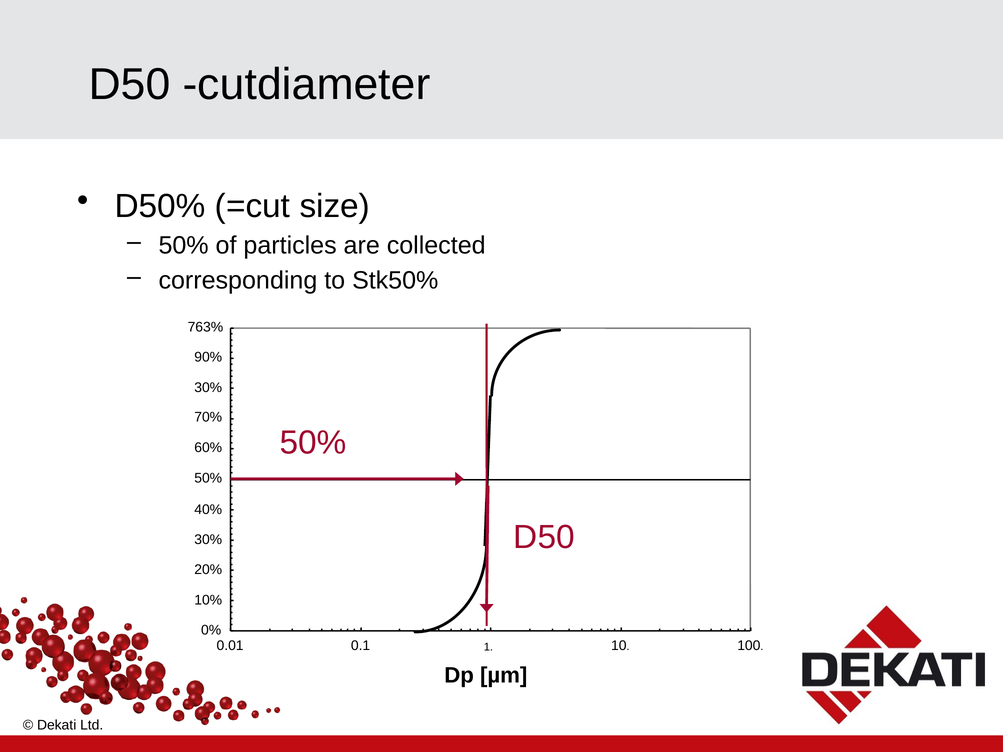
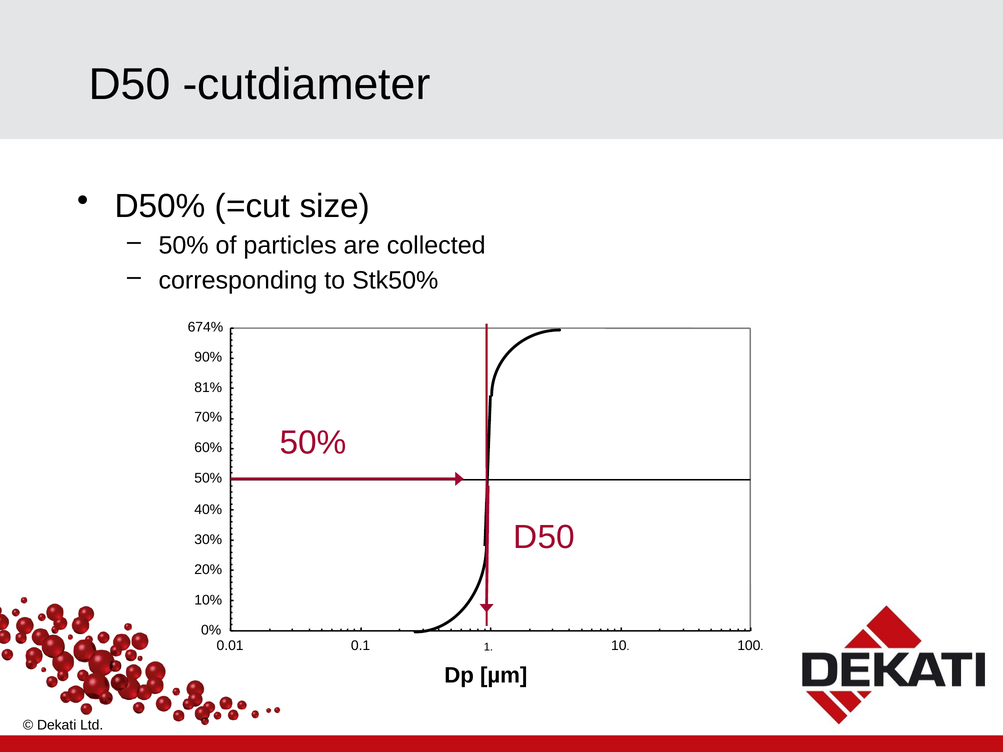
763%: 763% -> 674%
30% at (208, 388): 30% -> 81%
